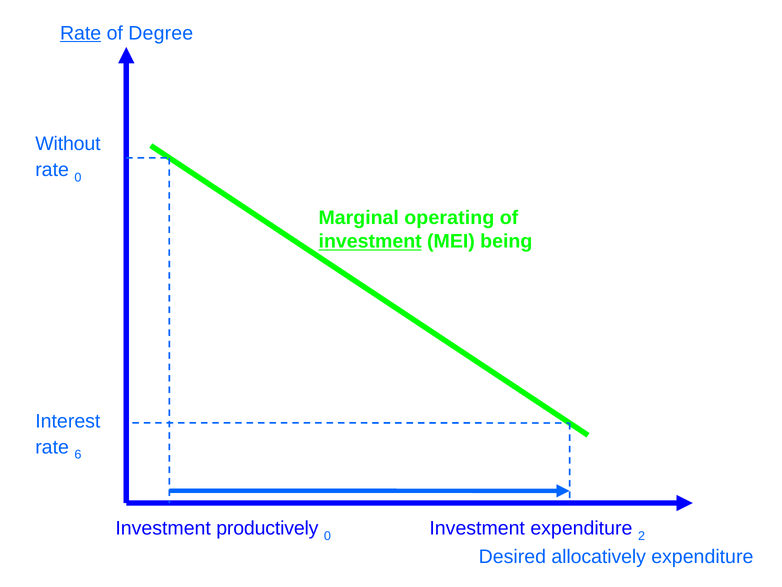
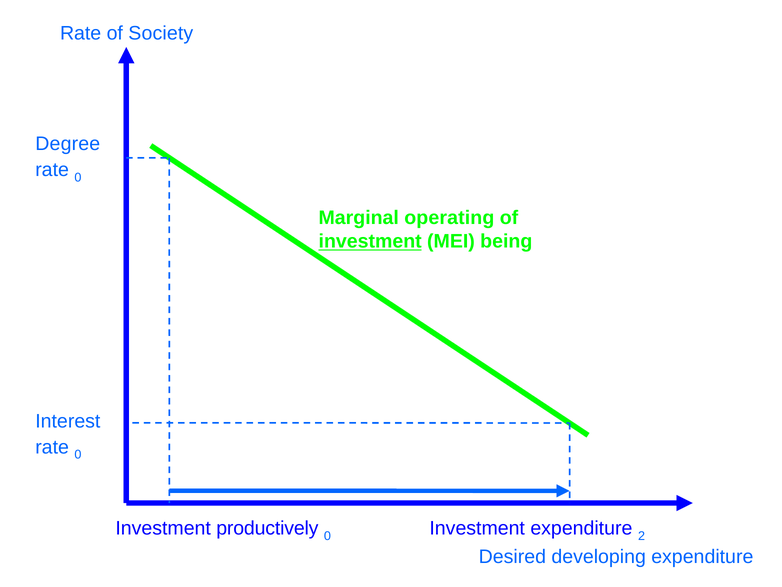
Rate at (81, 33) underline: present -> none
Degree: Degree -> Society
Without: Without -> Degree
6 at (78, 454): 6 -> 0
allocatively: allocatively -> developing
